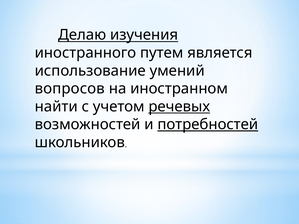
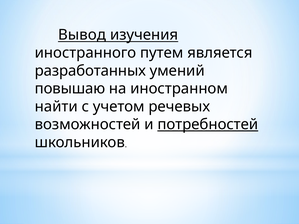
Делаю: Делаю -> Вывод
использование: использование -> разработанных
вопросов: вопросов -> повышаю
речевых underline: present -> none
